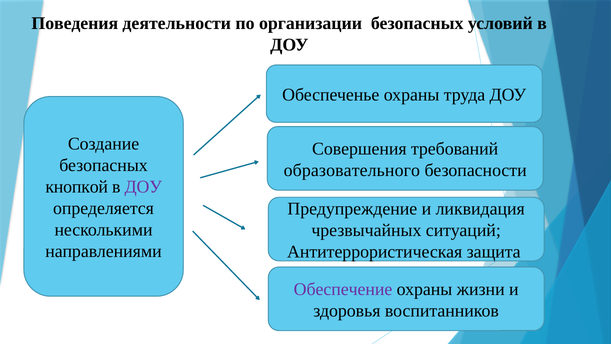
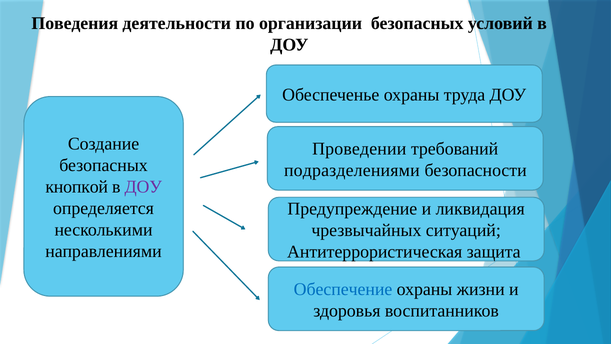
Совершения: Совершения -> Проведении
образовательного: образовательного -> подразделениями
Обеспечение colour: purple -> blue
